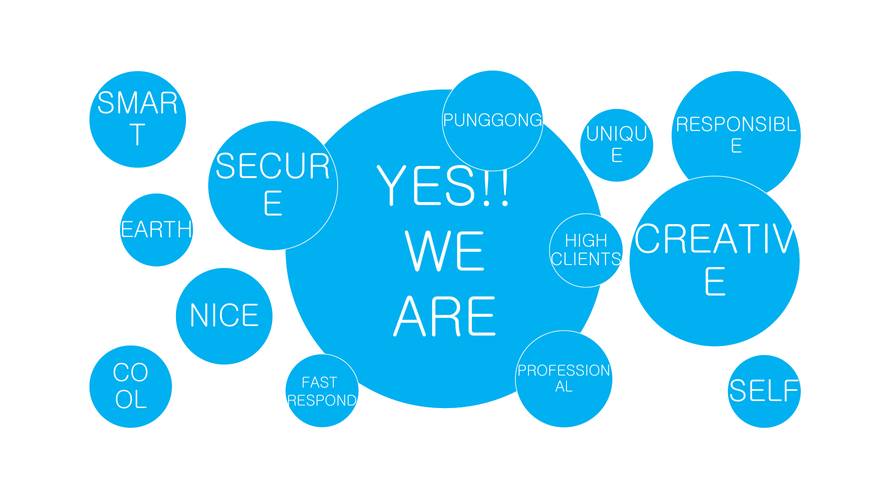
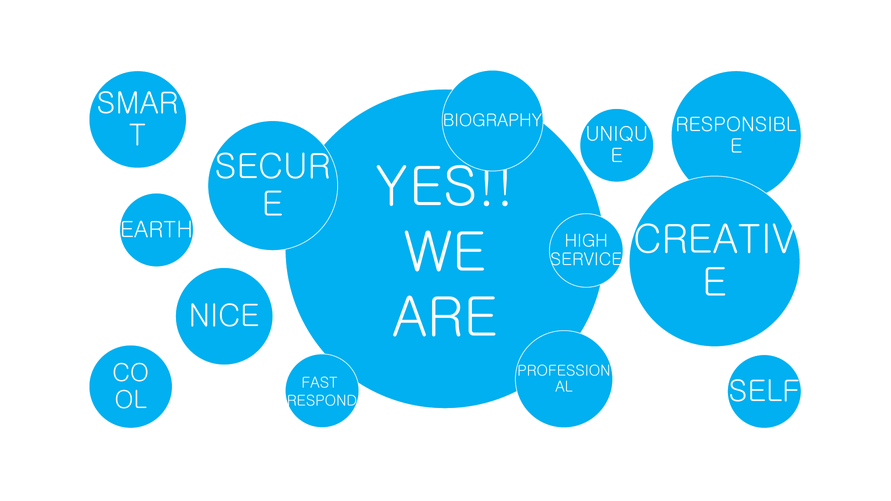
PUNGGONG: PUNGGONG -> BIOGRAPHY
CLIENTS: CLIENTS -> SERVICE
